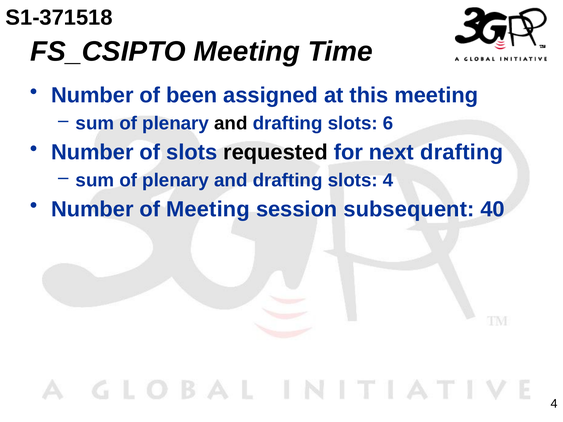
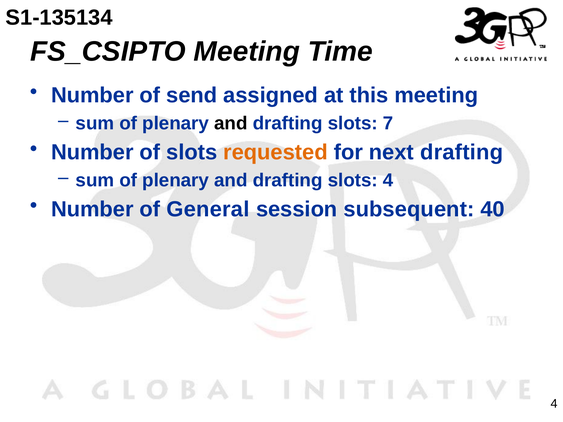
S1-371518: S1-371518 -> S1-135134
been: been -> send
6: 6 -> 7
requested colour: black -> orange
of Meeting: Meeting -> General
